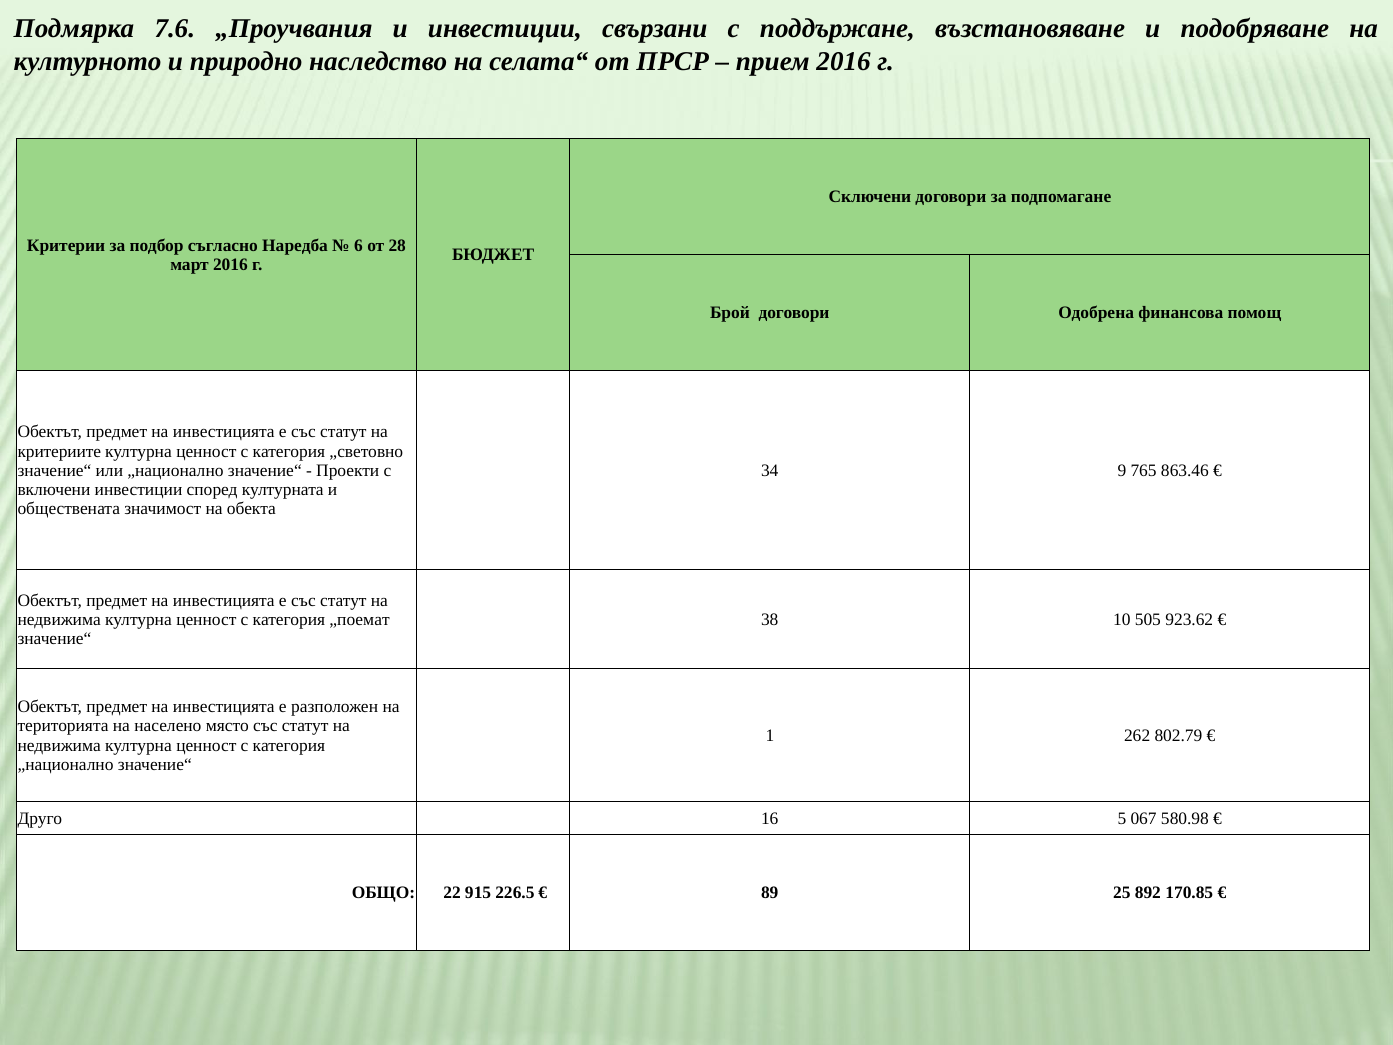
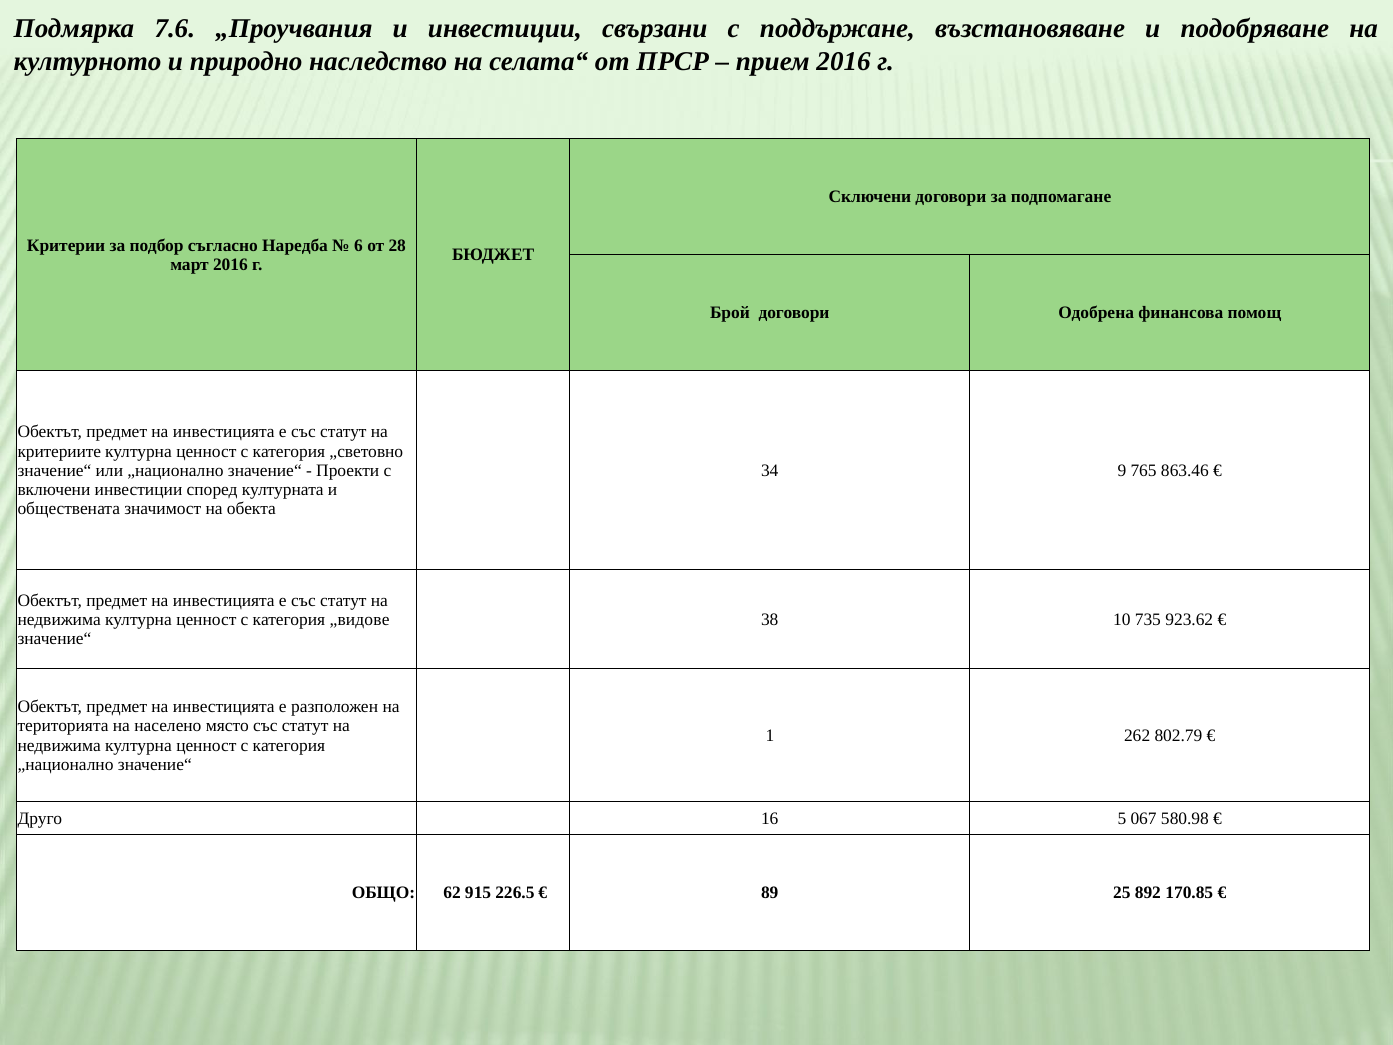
„поемат: „поемат -> „видове
505: 505 -> 735
22: 22 -> 62
